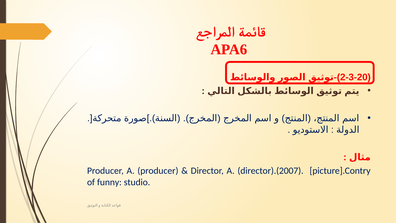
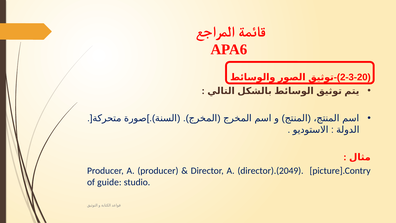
director).(2007: director).(2007 -> director).(2049
funny: funny -> guide
